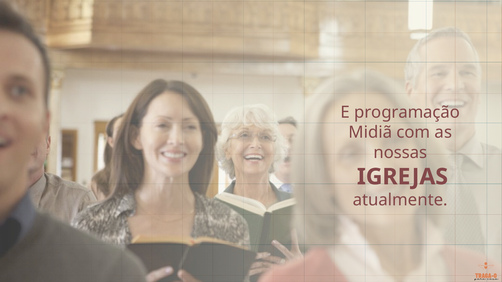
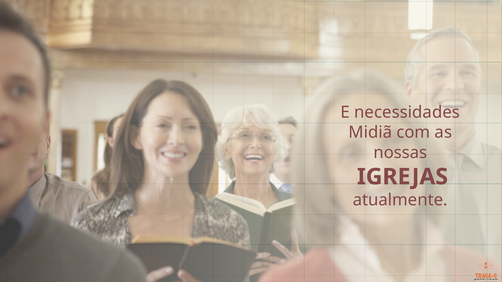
programação: programação -> necessidades
